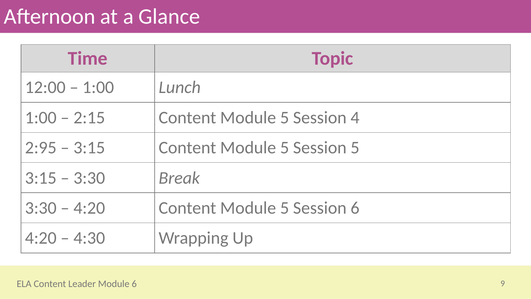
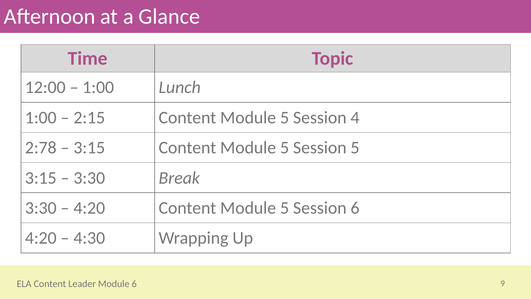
2:95: 2:95 -> 2:78
